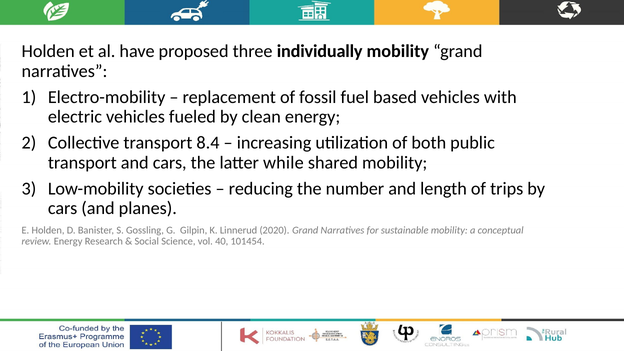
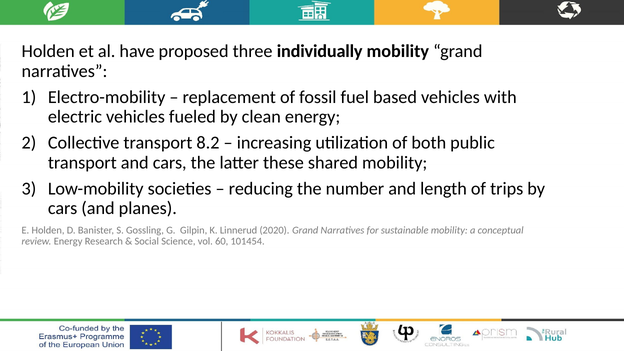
8.4: 8.4 -> 8.2
while: while -> these
40: 40 -> 60
